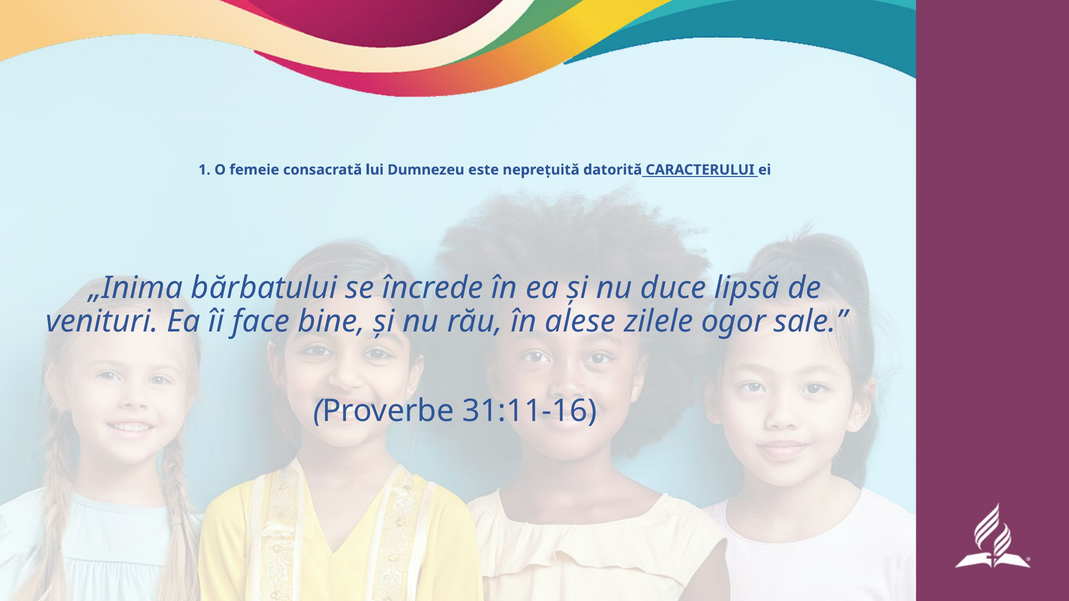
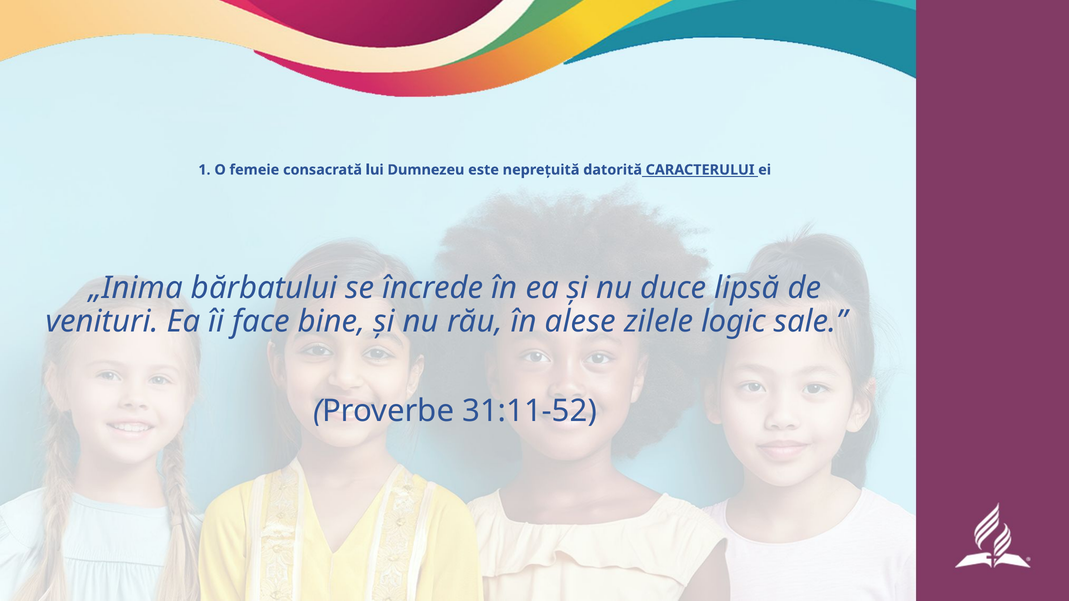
ogor: ogor -> logic
31:11-16: 31:11-16 -> 31:11-52
